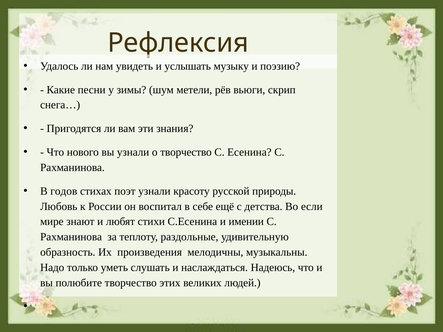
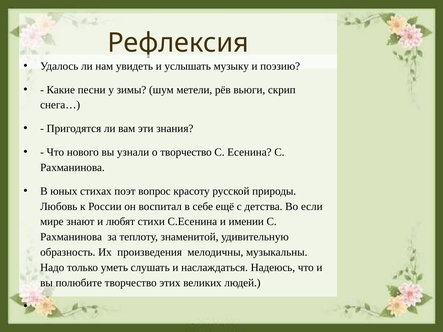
годов: годов -> юных
поэт узнали: узнали -> вопрос
раздольные: раздольные -> знаменитой
